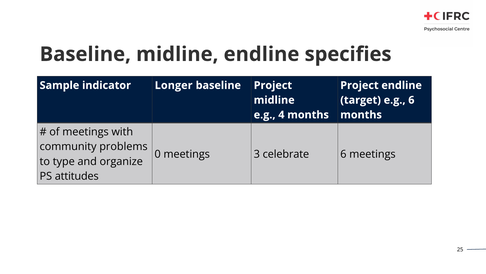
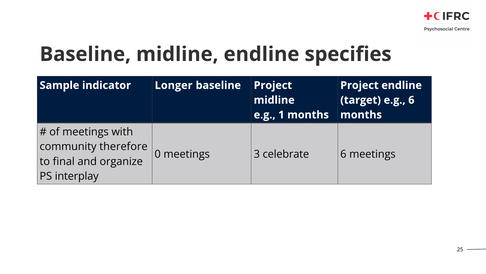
4: 4 -> 1
problems: problems -> therefore
type: type -> final
attitudes: attitudes -> interplay
